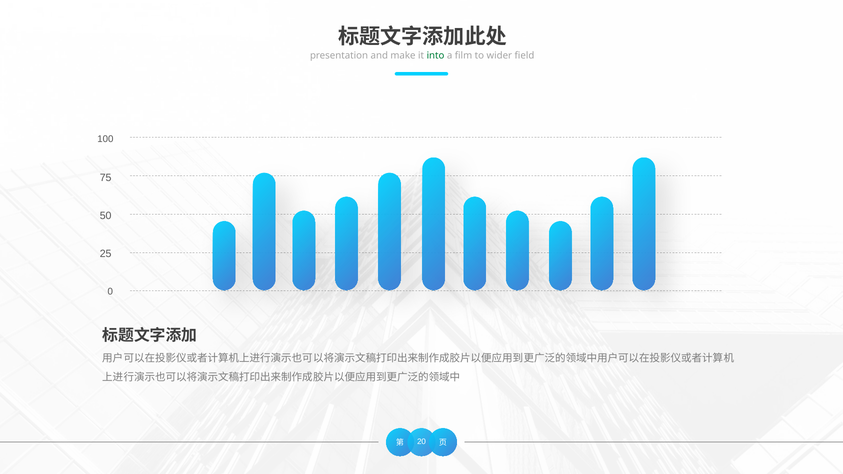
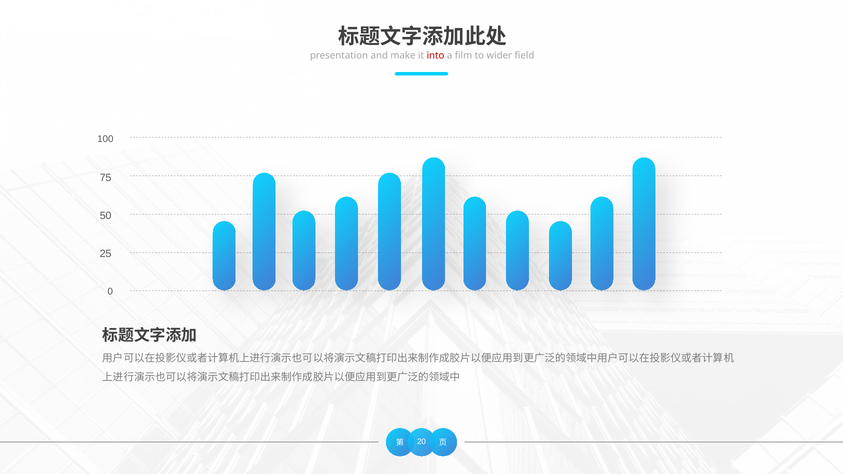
into colour: green -> red
